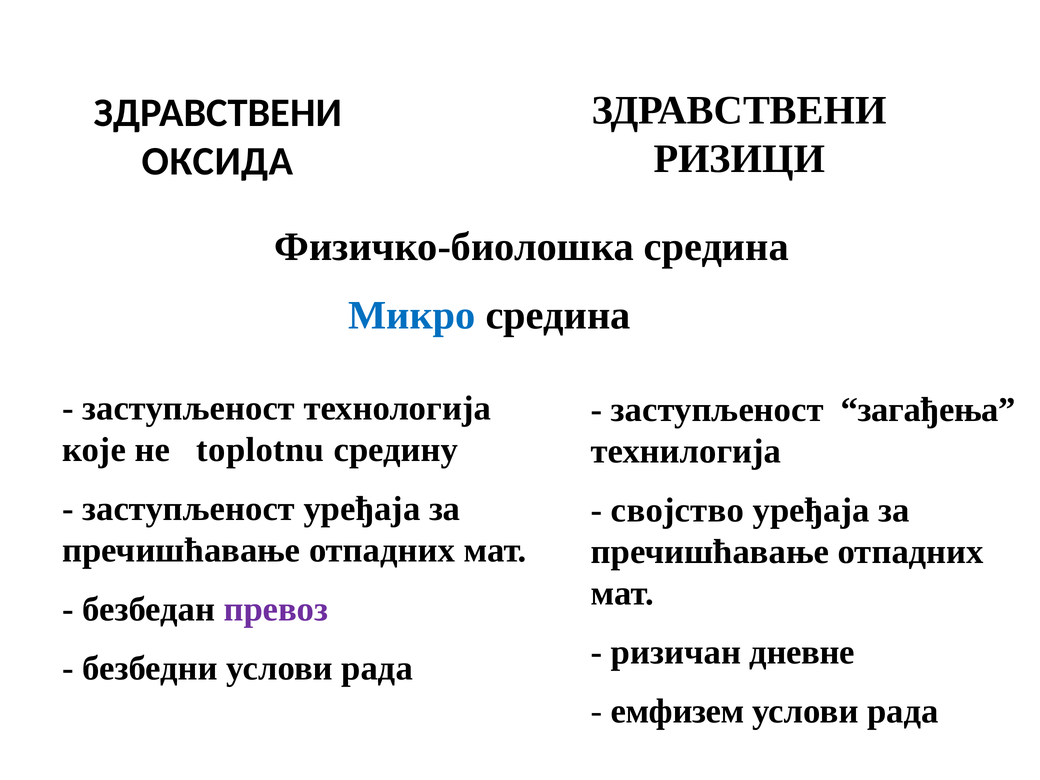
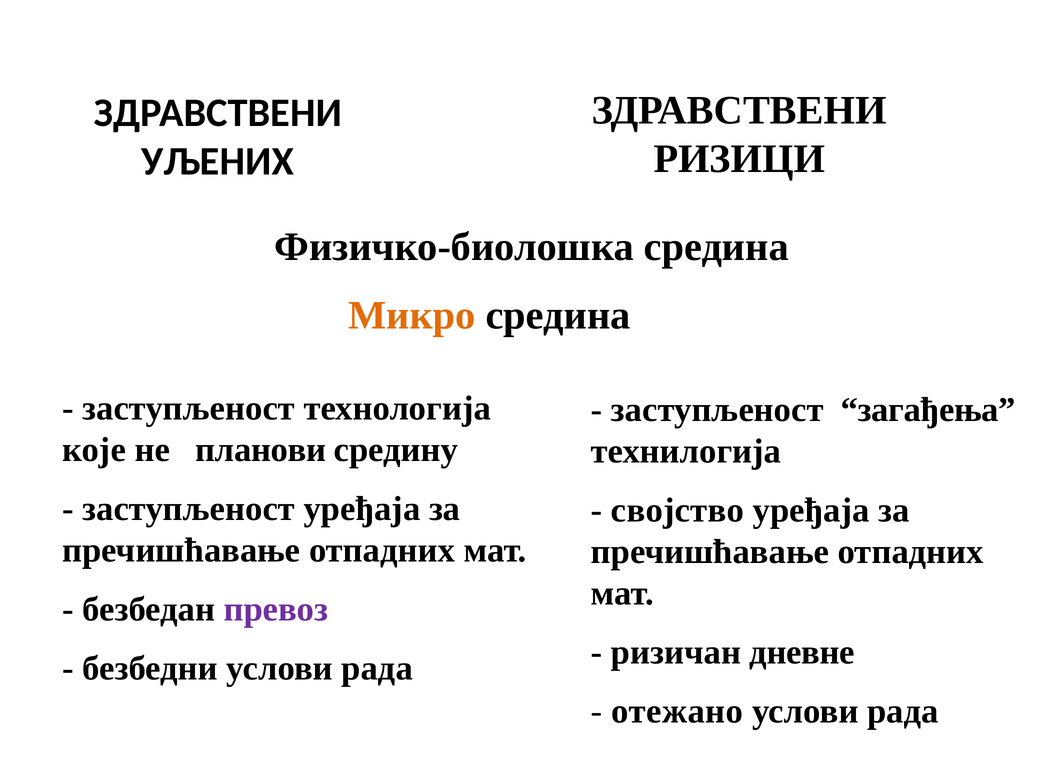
ОКСИДА: ОКСИДА -> УЉЕНИХ
Микро colour: blue -> orange
toplotnu: toplotnu -> планови
емфизем: емфизем -> отежано
